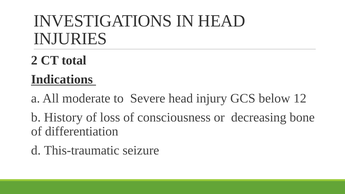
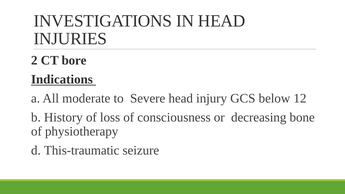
total: total -> bore
differentiation: differentiation -> physiotherapy
